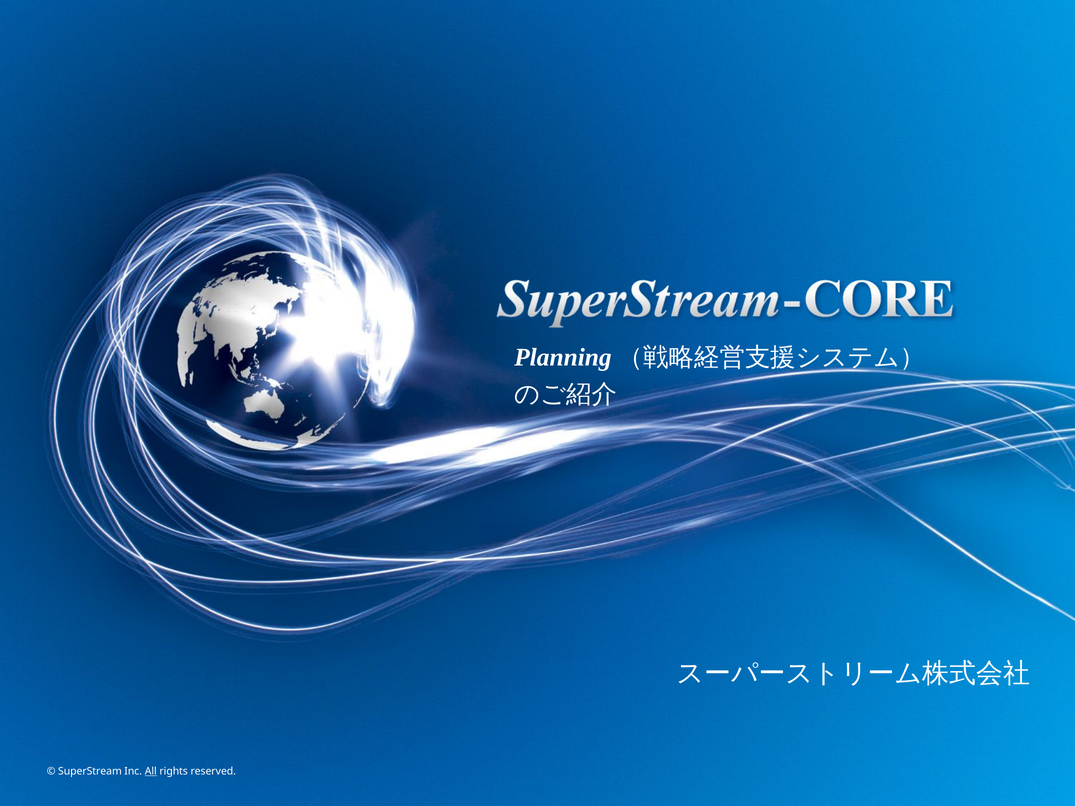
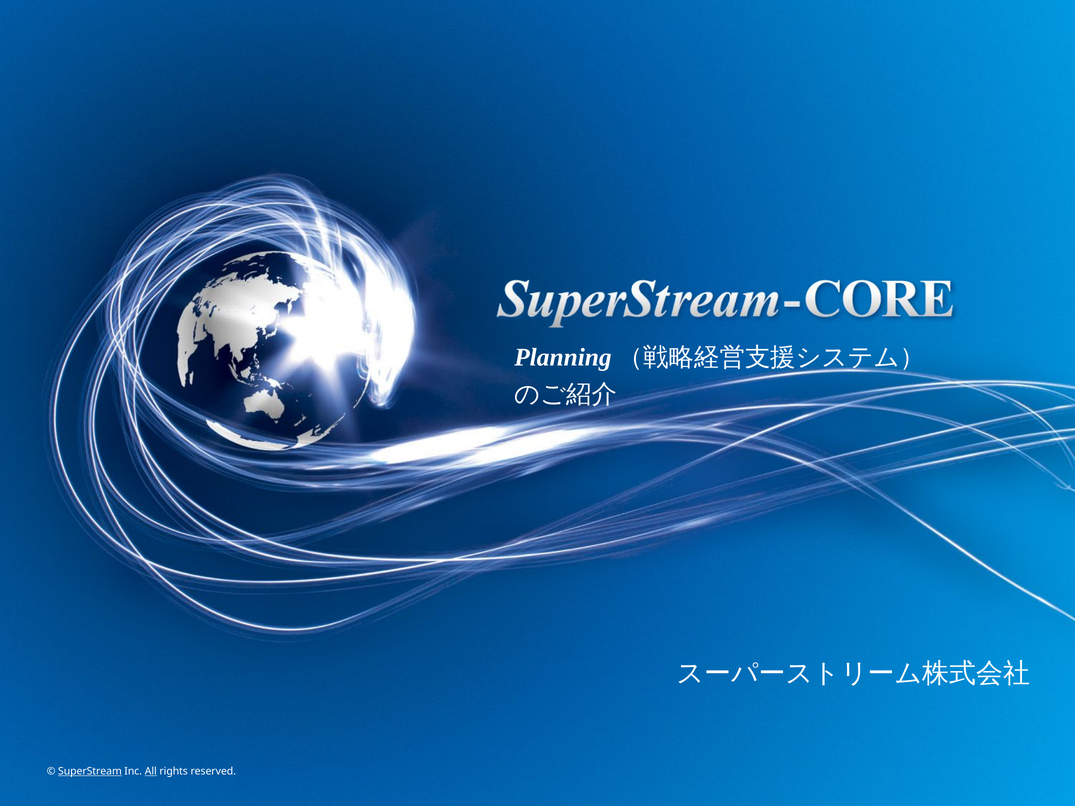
SuperStream underline: none -> present
